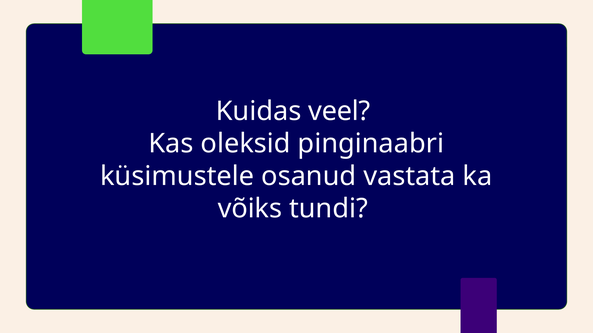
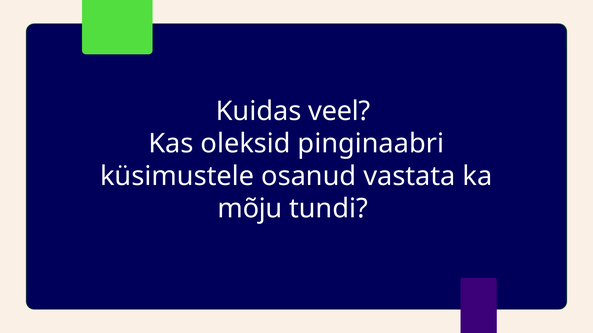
võiks: võiks -> mõju
